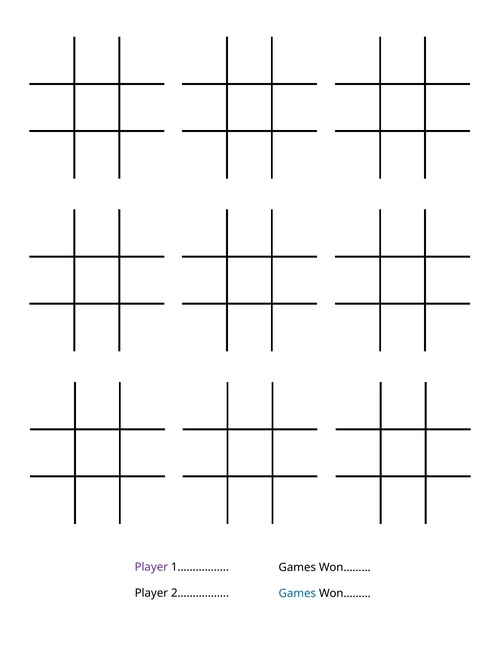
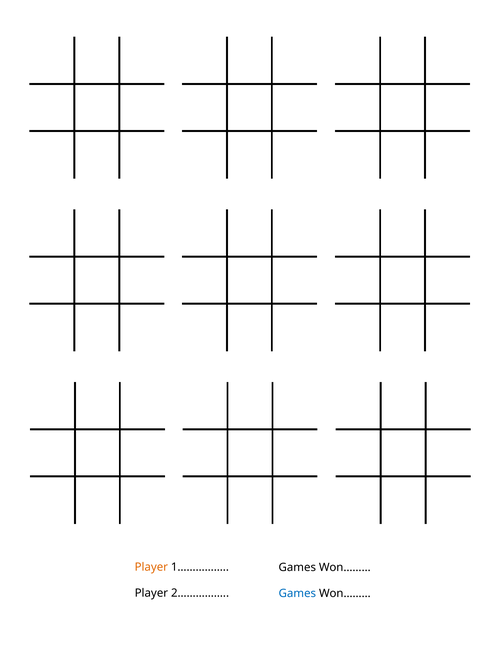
Player at (151, 566) colour: purple -> orange
